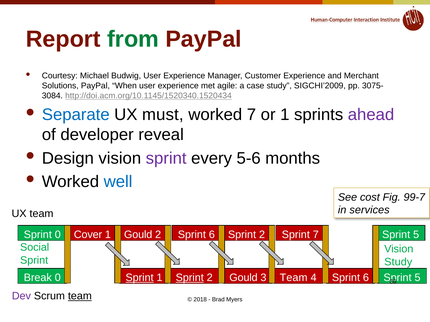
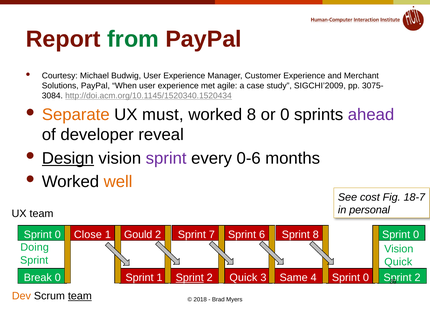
Separate colour: blue -> orange
worked 7: 7 -> 8
or 1: 1 -> 0
Design underline: none -> present
5-6: 5-6 -> 0-6
well colour: blue -> orange
99-7: 99-7 -> 18-7
services: services -> personal
Cover: Cover -> Close
2 Sprint 6: 6 -> 7
2 at (262, 235): 2 -> 6
Sprint 7: 7 -> 8
5 at (416, 235): 5 -> 0
Social: Social -> Doing
Study at (398, 262): Study -> Quick
Sprint at (140, 278) underline: present -> none
2 Gould: Gould -> Quick
3 Team: Team -> Same
4 Sprint 6: 6 -> 0
5 at (418, 278): 5 -> 2
Dev colour: purple -> orange
